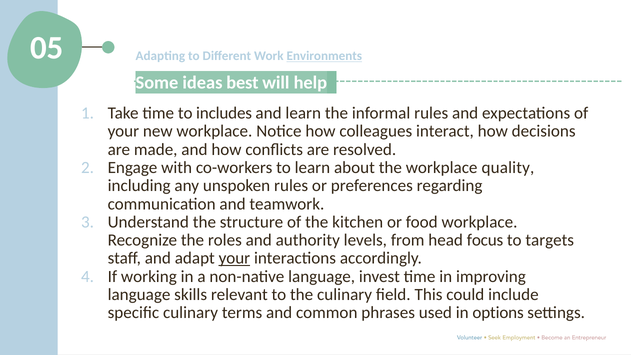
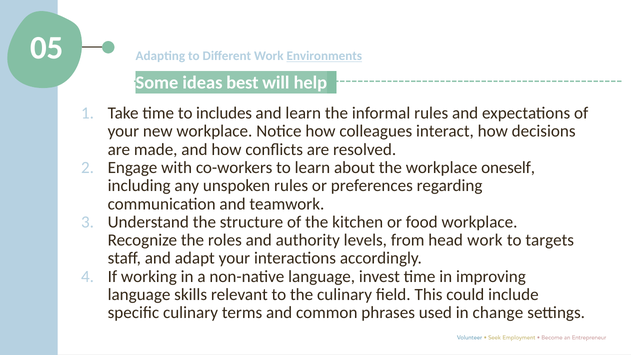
quality: quality -> oneself
head focus: focus -> work
your at (234, 258) underline: present -> none
options: options -> change
